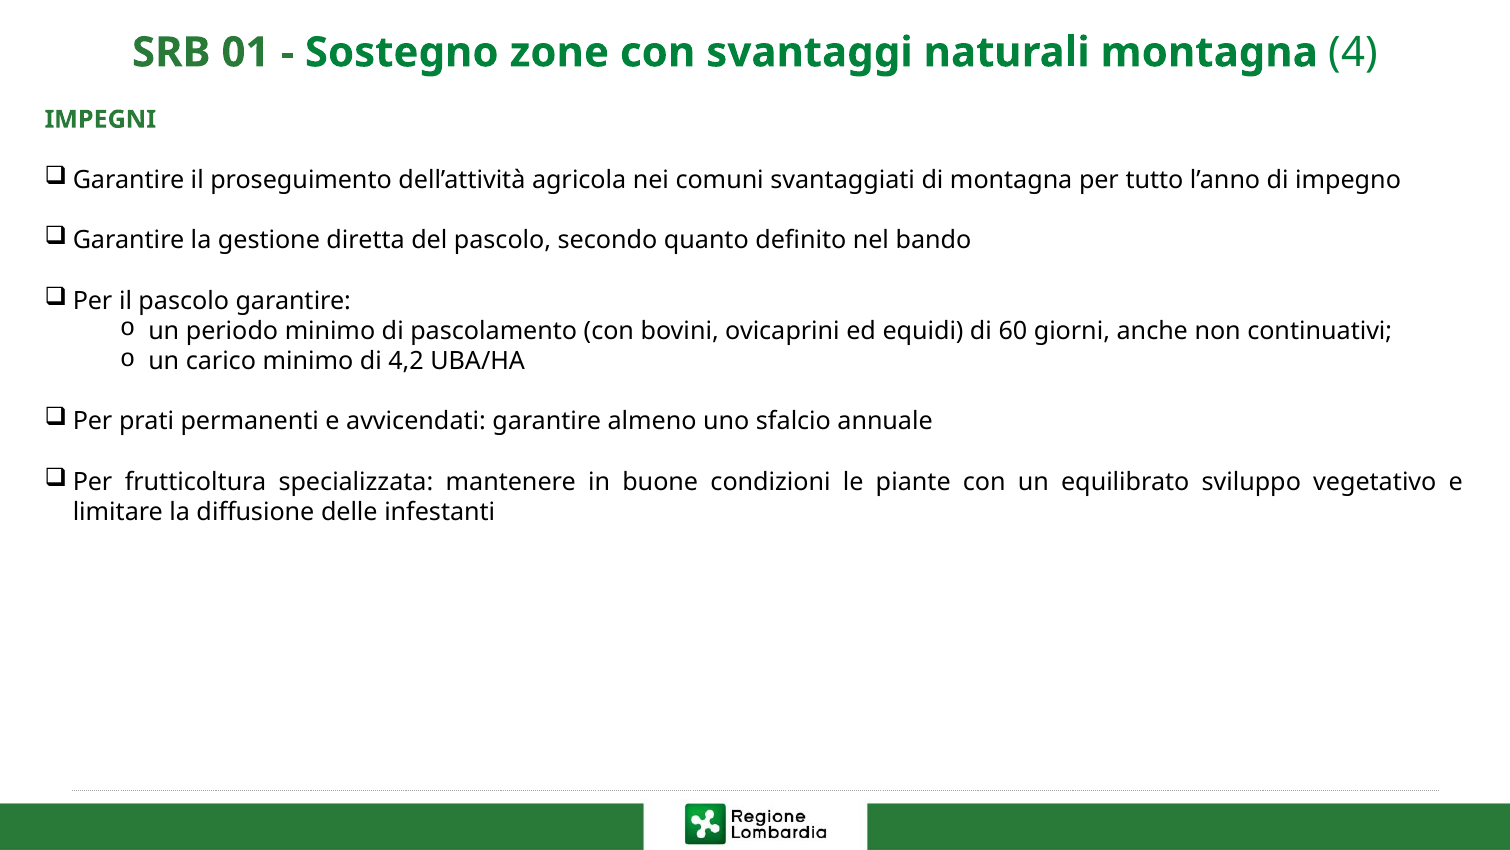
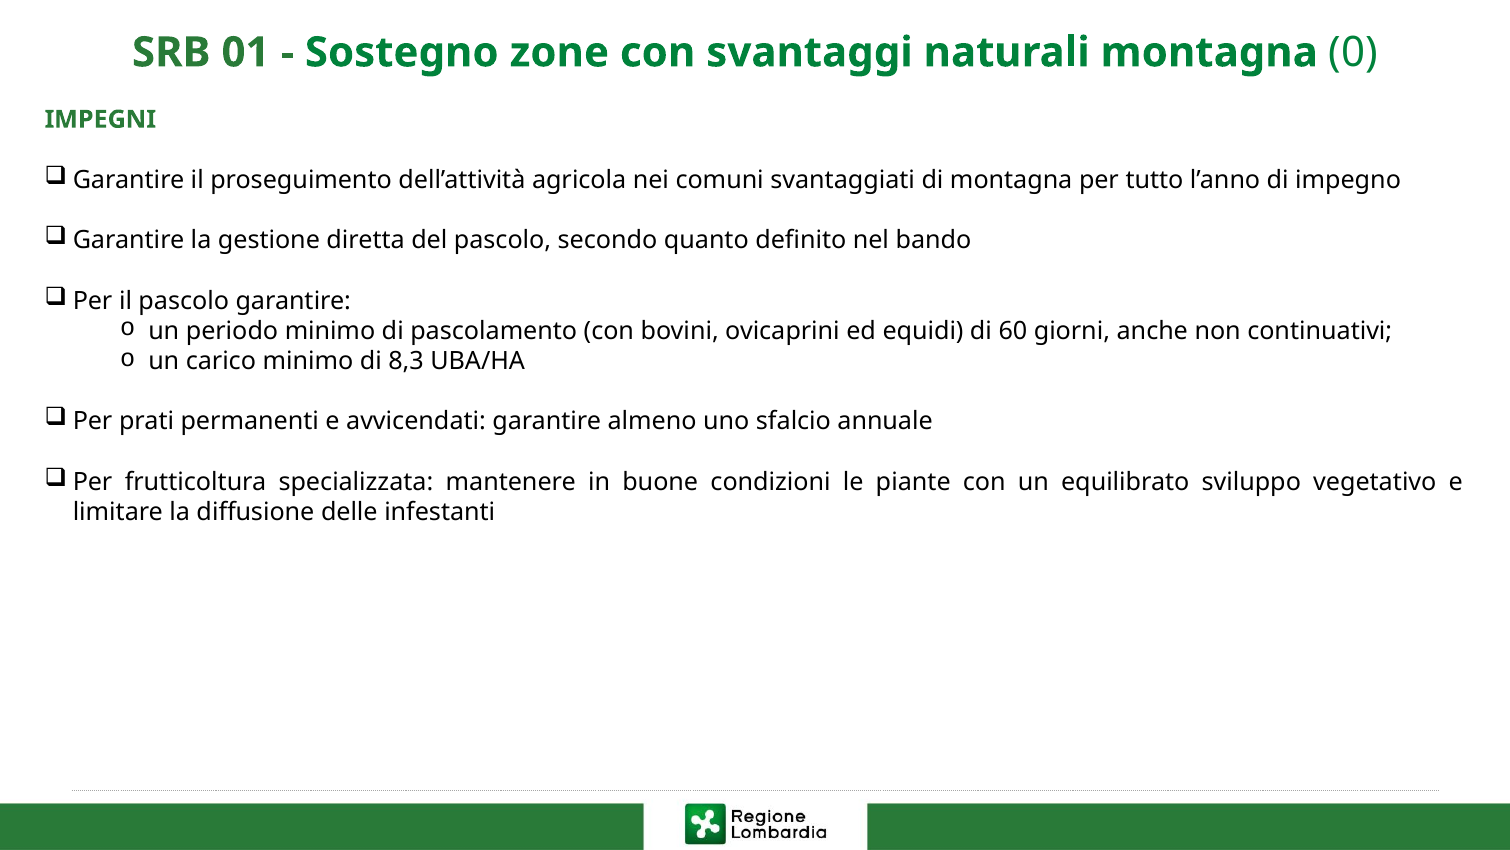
4: 4 -> 0
4,2: 4,2 -> 8,3
